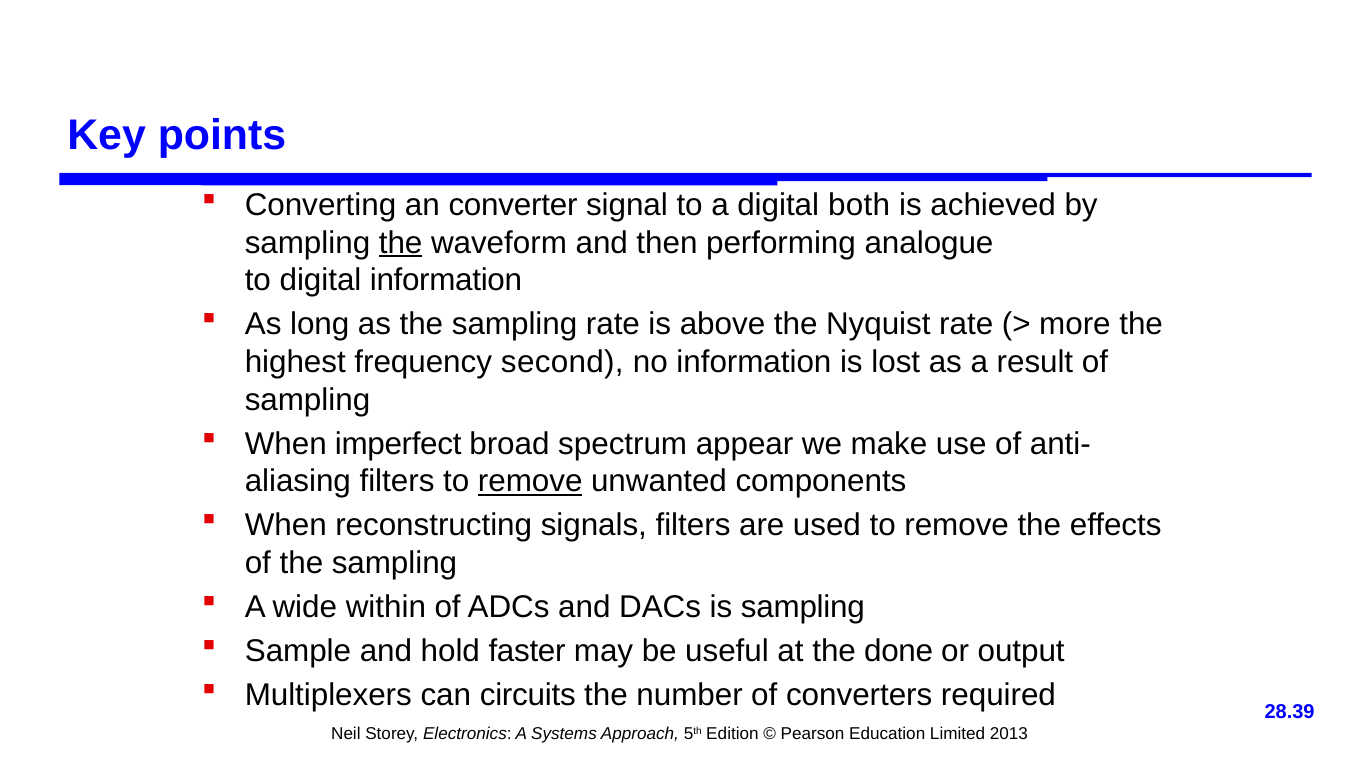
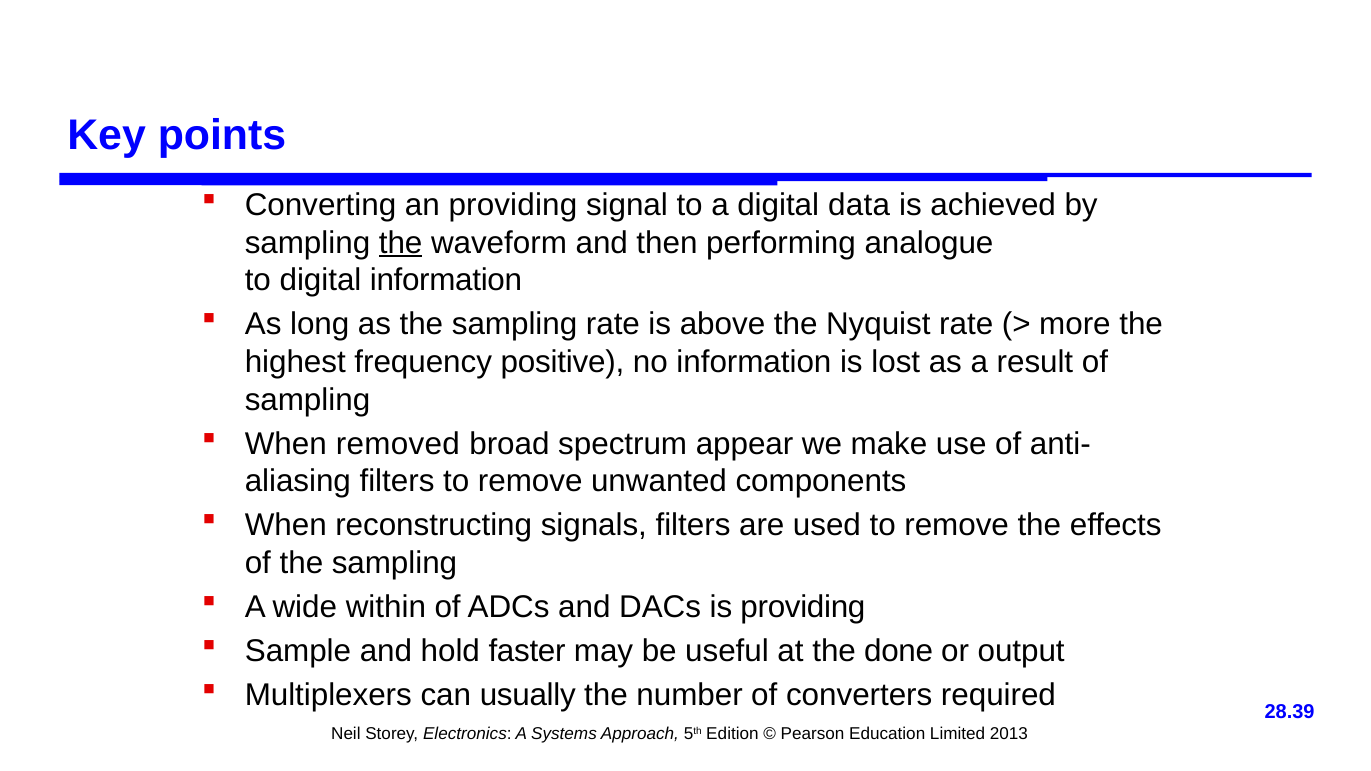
an converter: converter -> providing
both: both -> data
second: second -> positive
imperfect: imperfect -> removed
remove at (530, 482) underline: present -> none
is sampling: sampling -> providing
circuits: circuits -> usually
